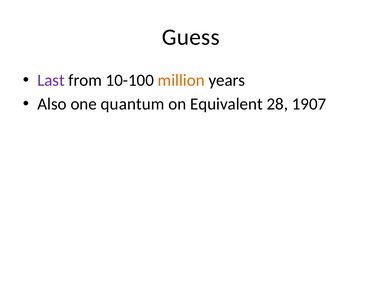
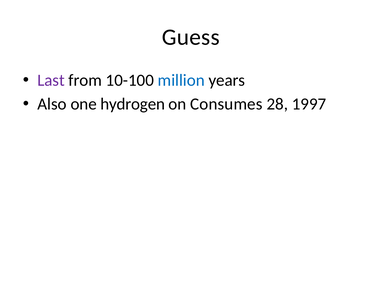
million colour: orange -> blue
quantum: quantum -> hydrogen
Equivalent: Equivalent -> Consumes
1907: 1907 -> 1997
